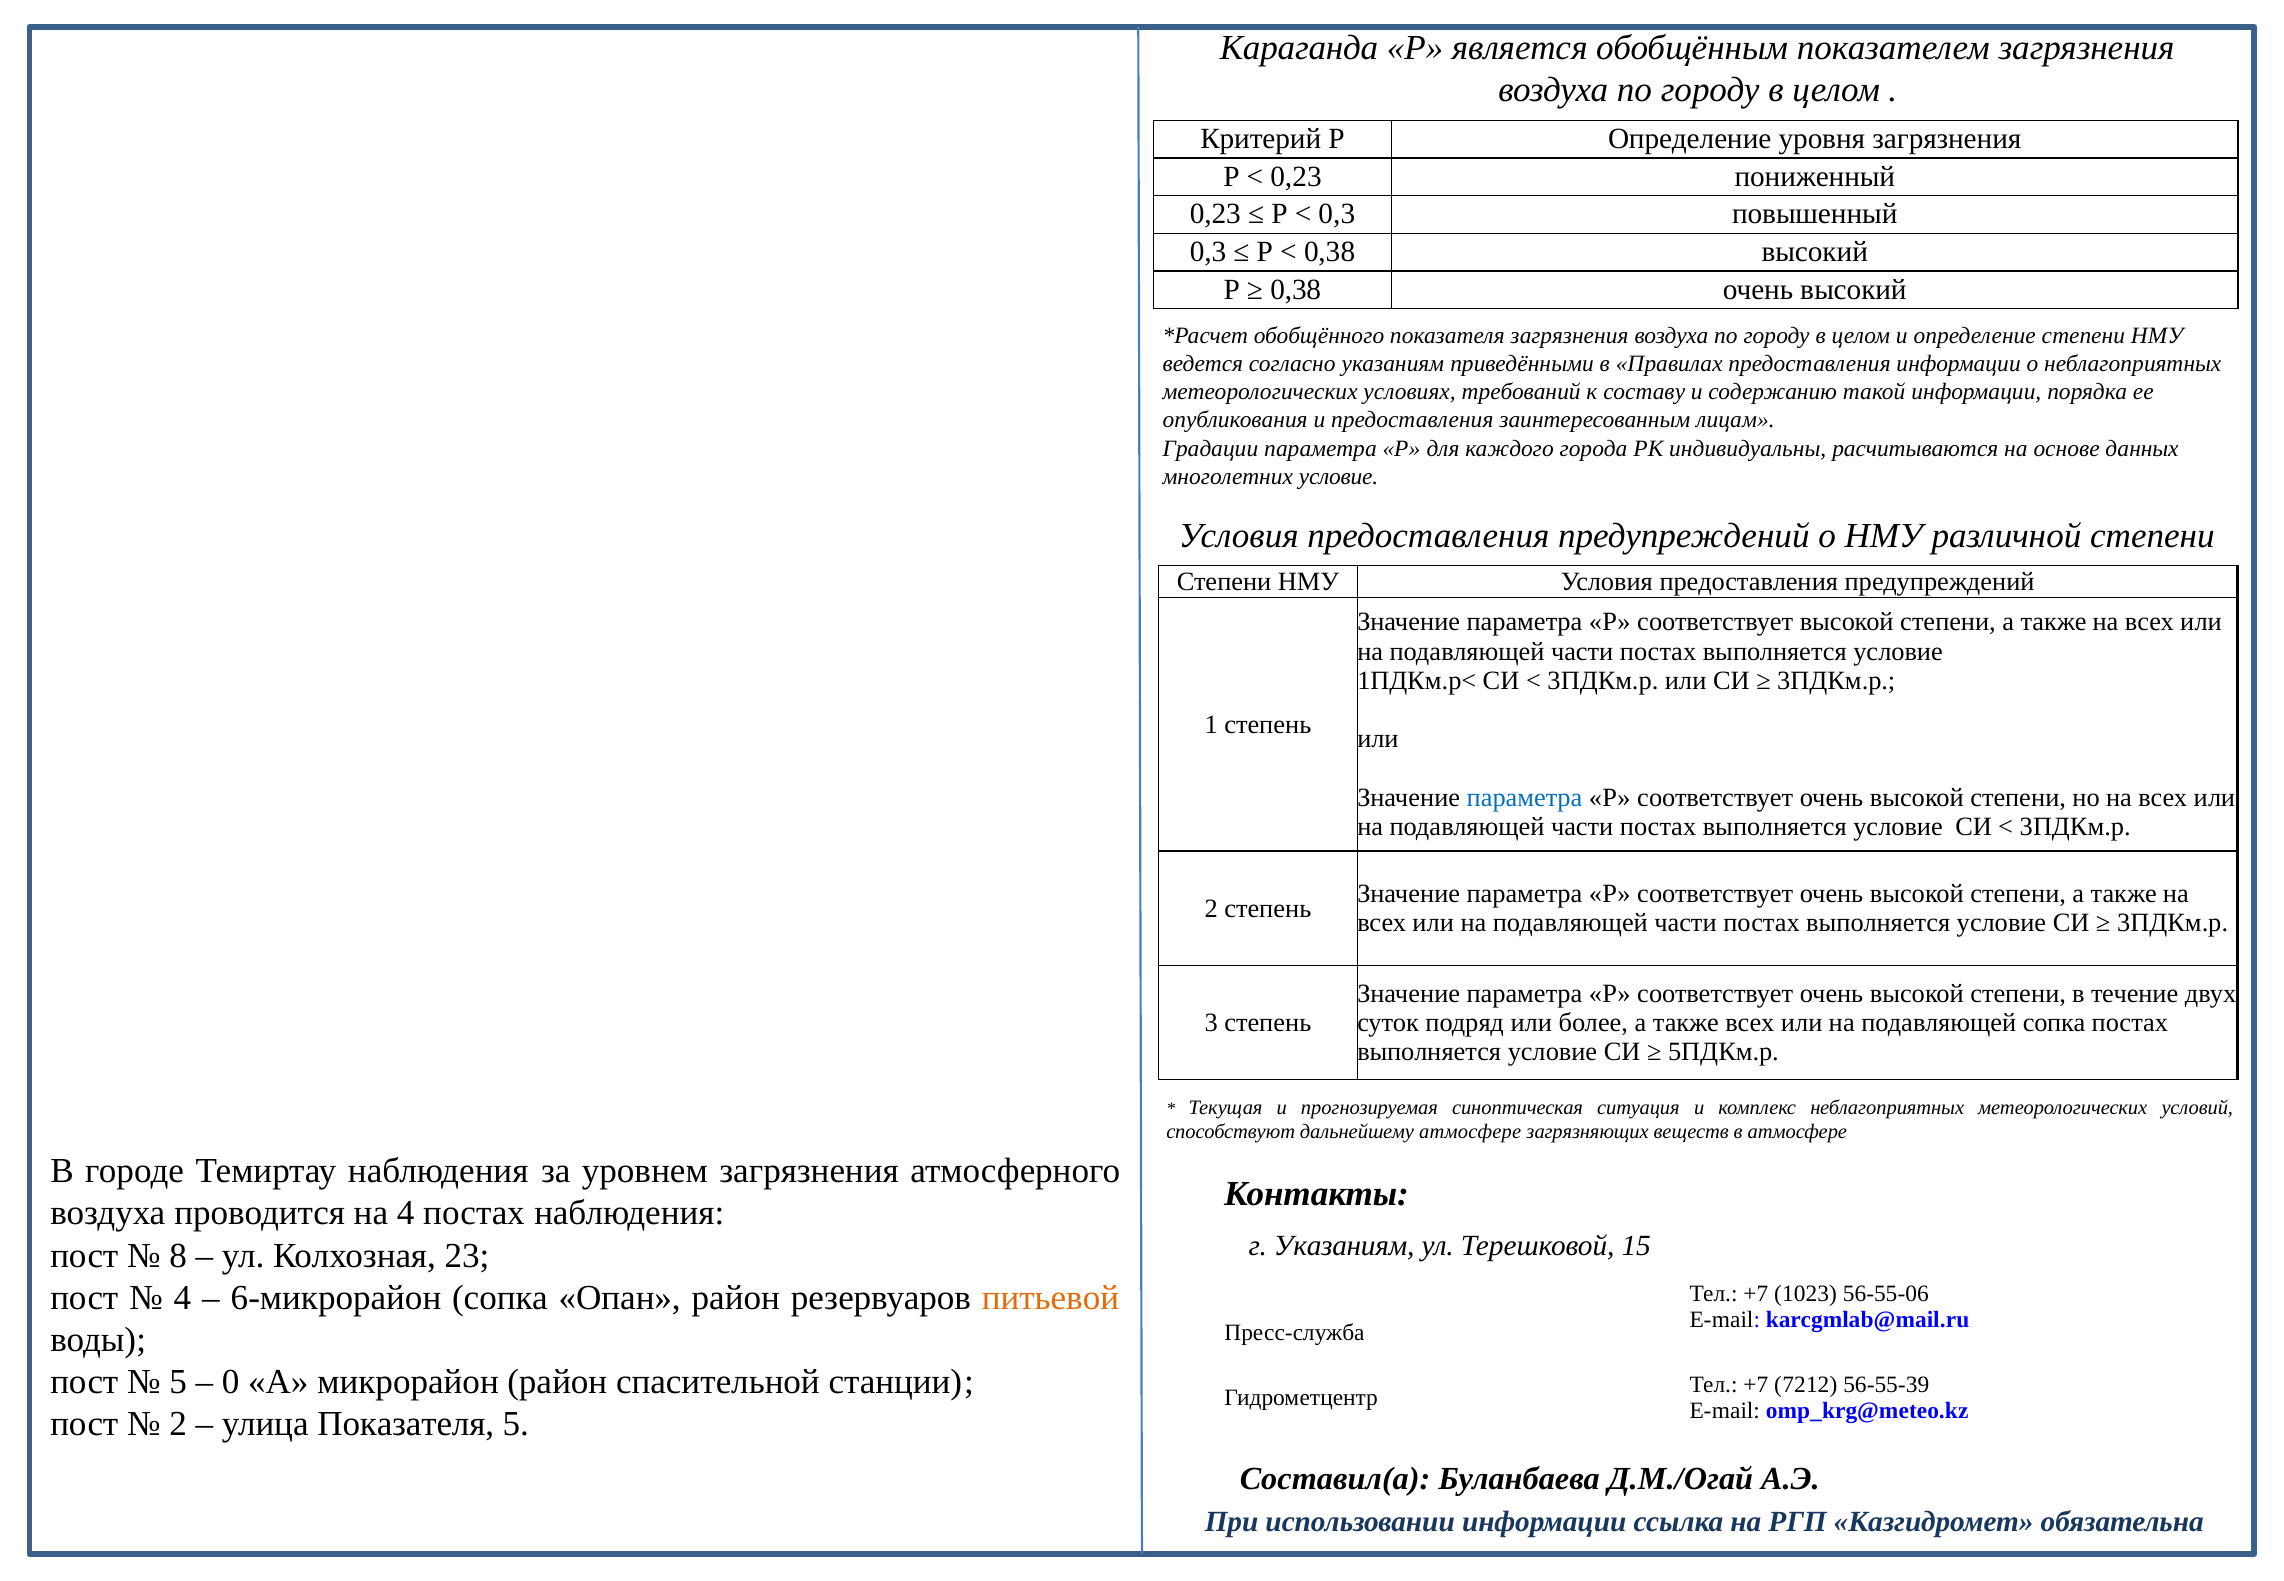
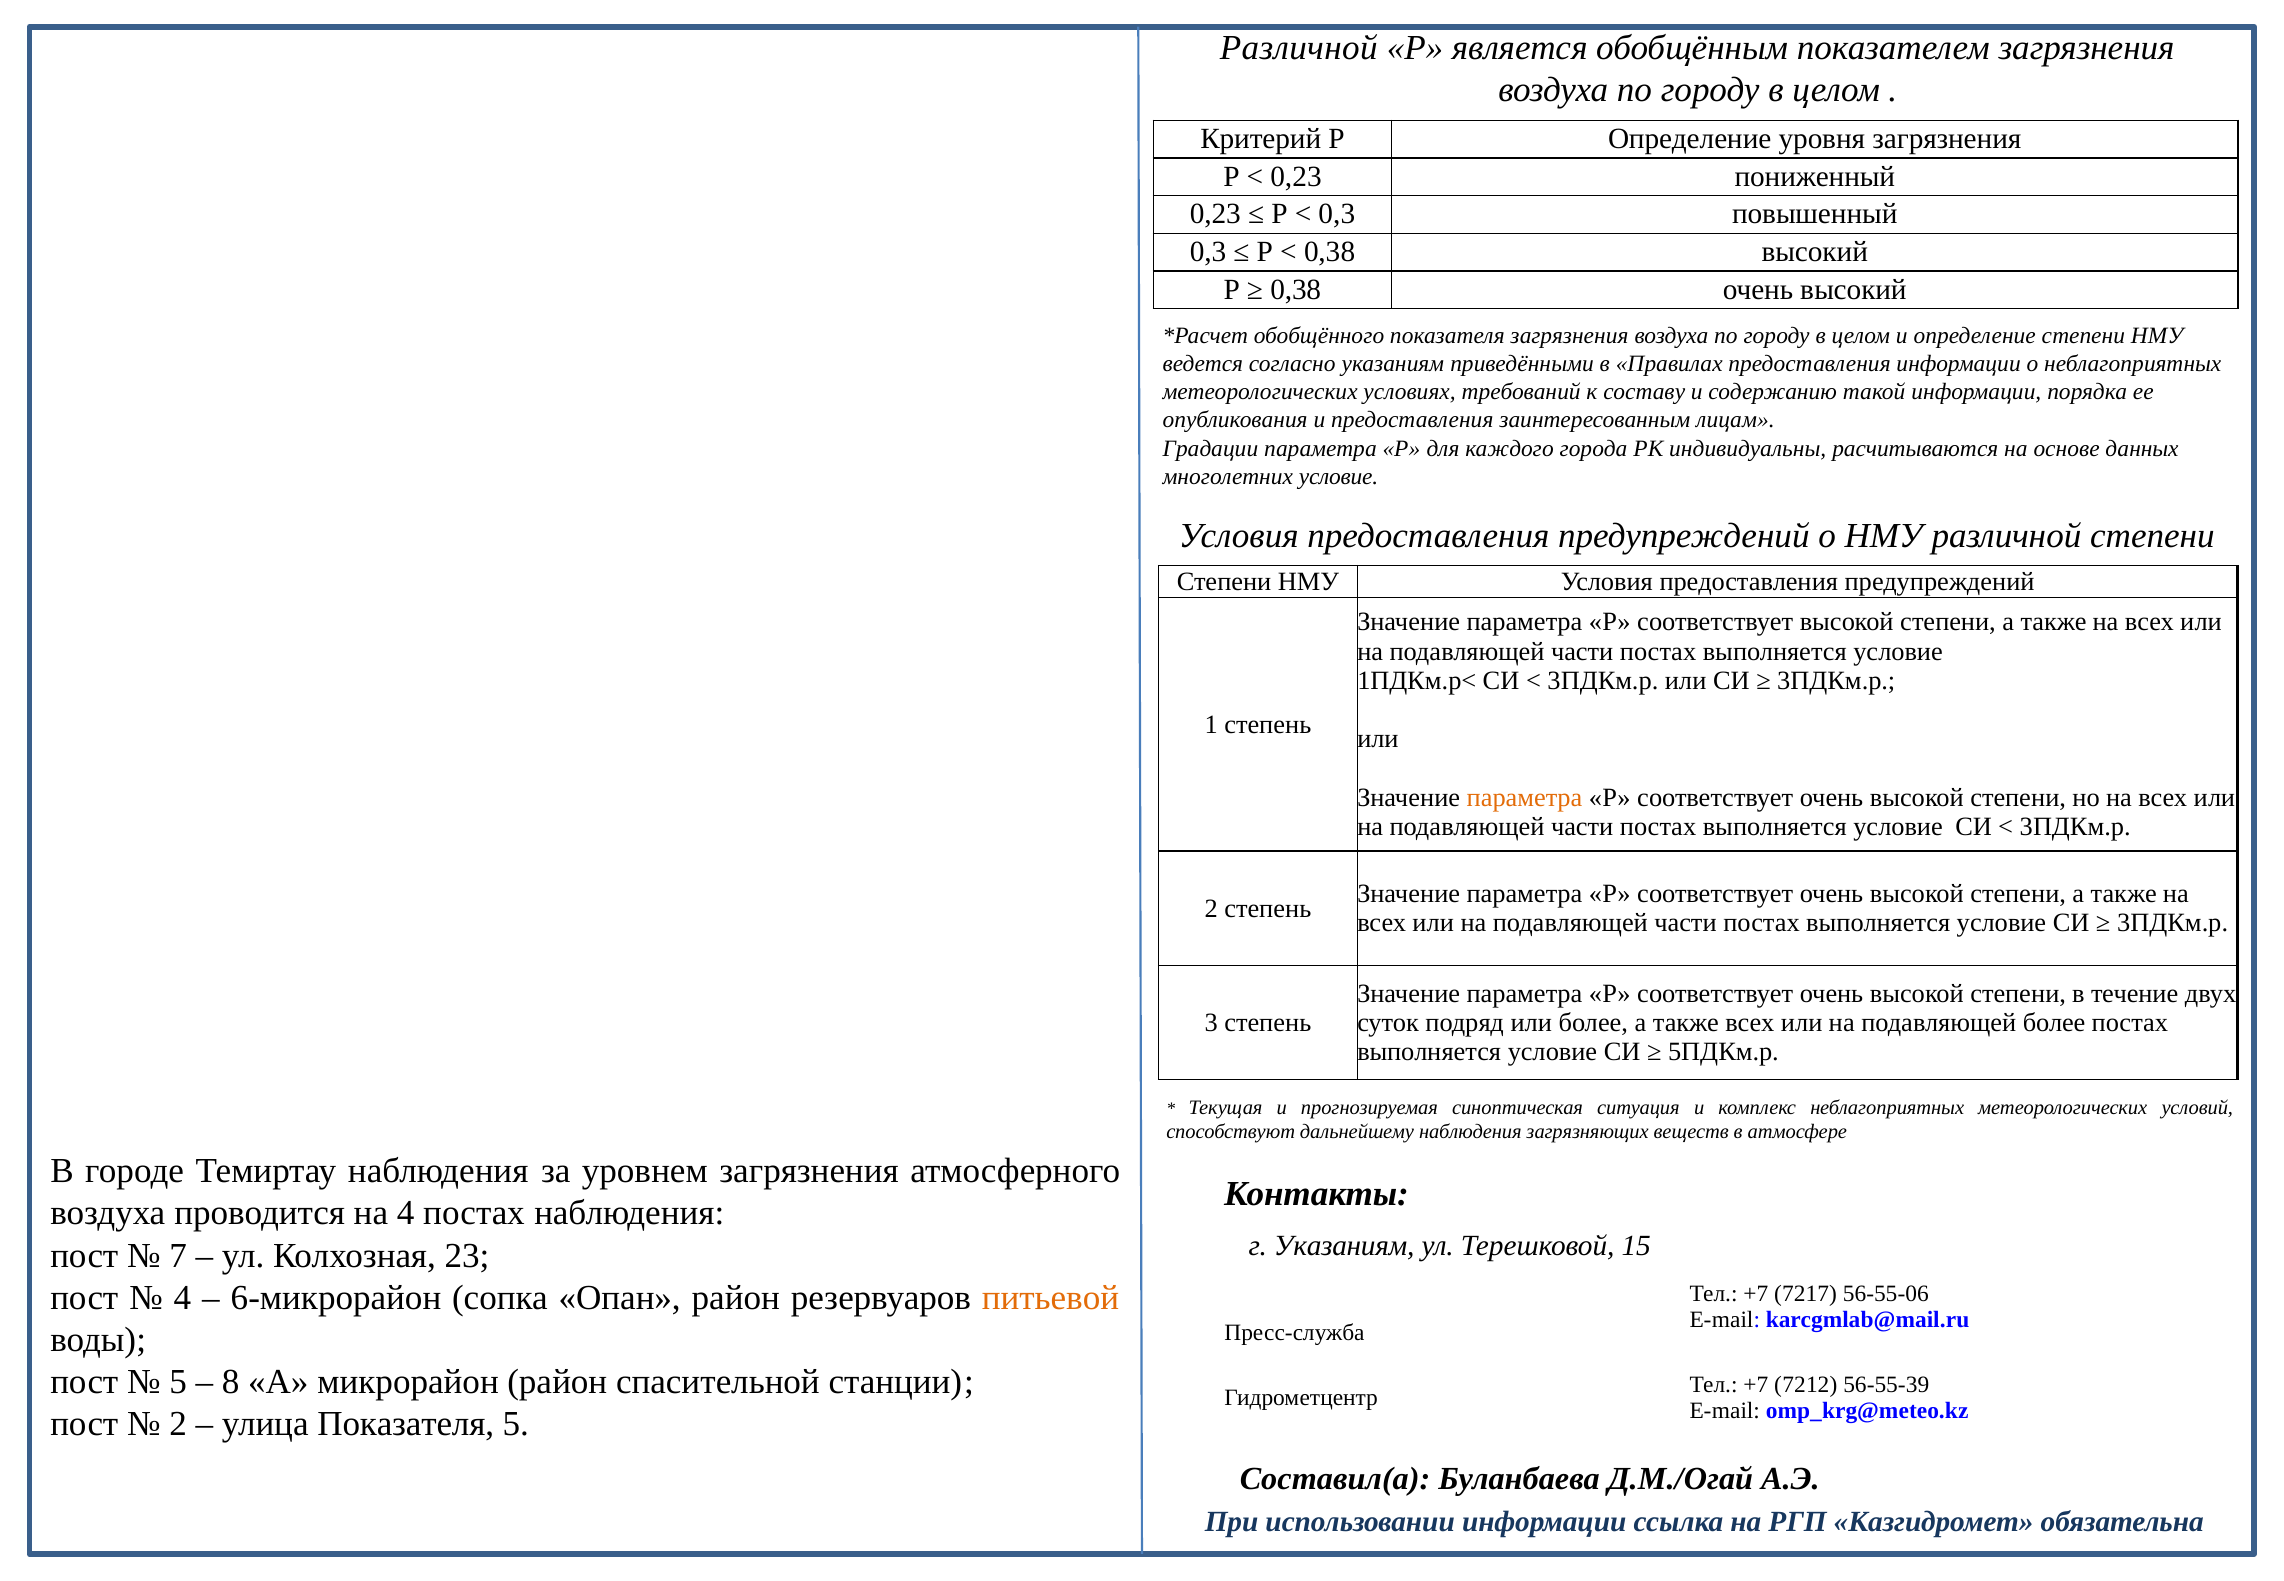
Караганда at (1299, 48): Караганда -> Различной
параметра at (1525, 798) colour: blue -> orange
подавляющей сопка: сопка -> более
дальнейшему атмосфере: атмосфере -> наблюдения
8: 8 -> 7
1023: 1023 -> 7217
0: 0 -> 8
